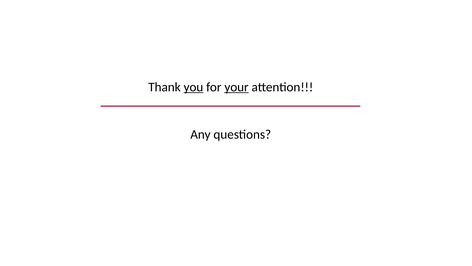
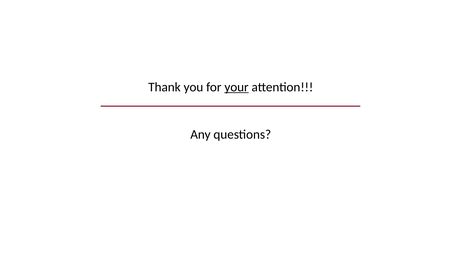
you underline: present -> none
